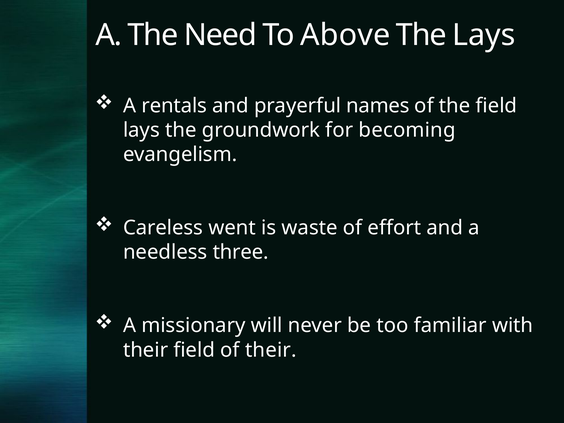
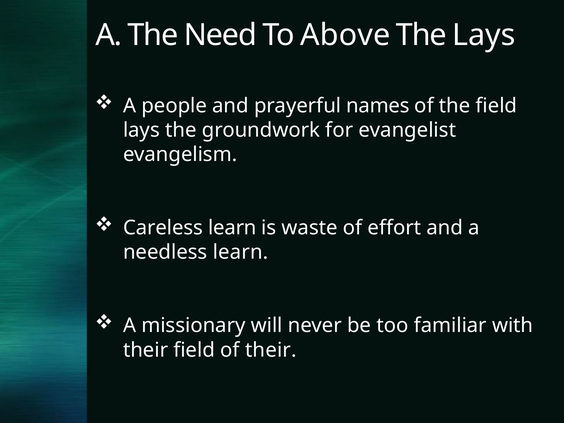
rentals: rentals -> people
becoming: becoming -> evangelist
Careless went: went -> learn
needless three: three -> learn
